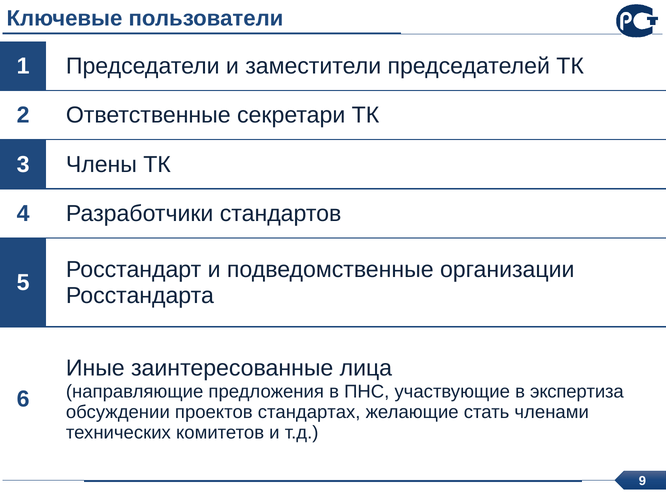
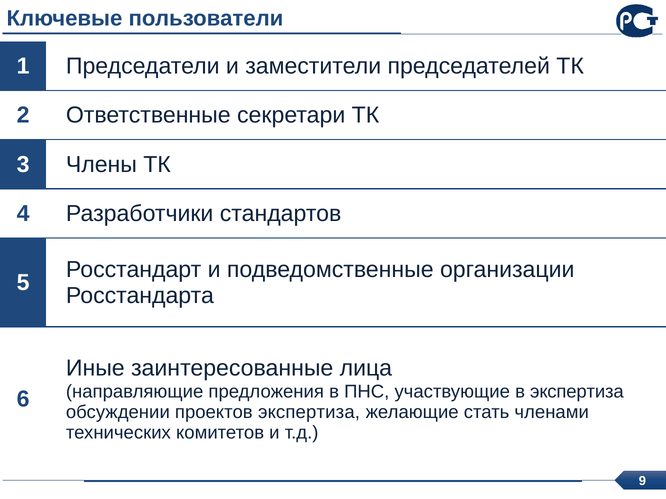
проектов стандартах: стандартах -> экспертиза
